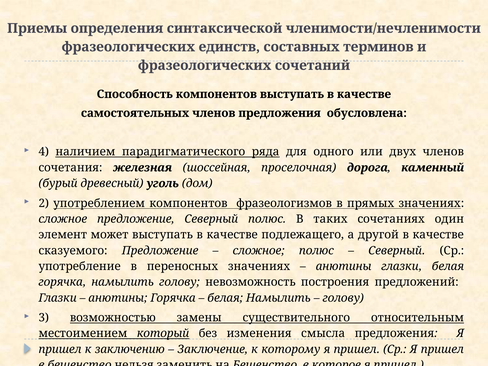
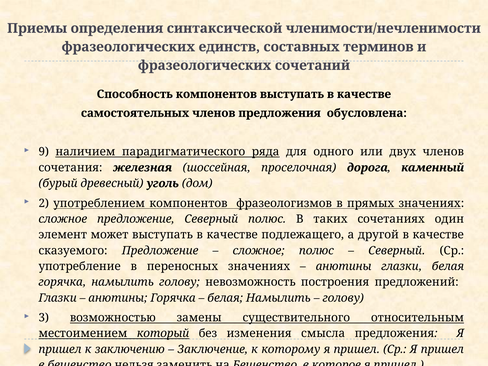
4: 4 -> 9
